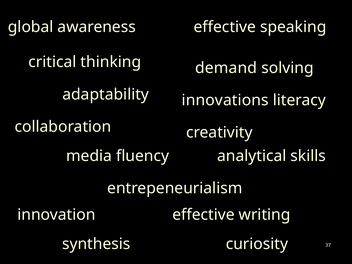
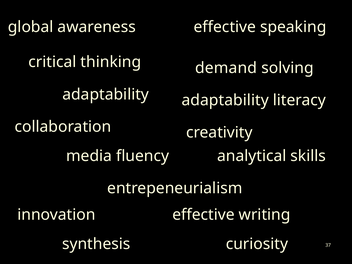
innovations at (225, 100): innovations -> adaptability
